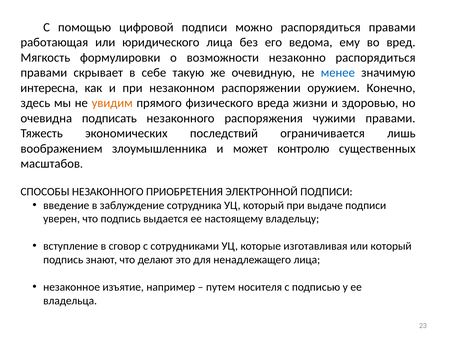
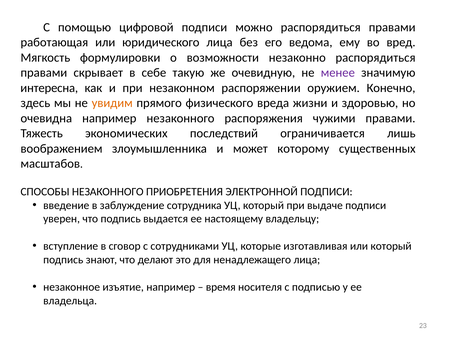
менее colour: blue -> purple
очевидна подписать: подписать -> например
контролю: контролю -> которому
путем: путем -> время
